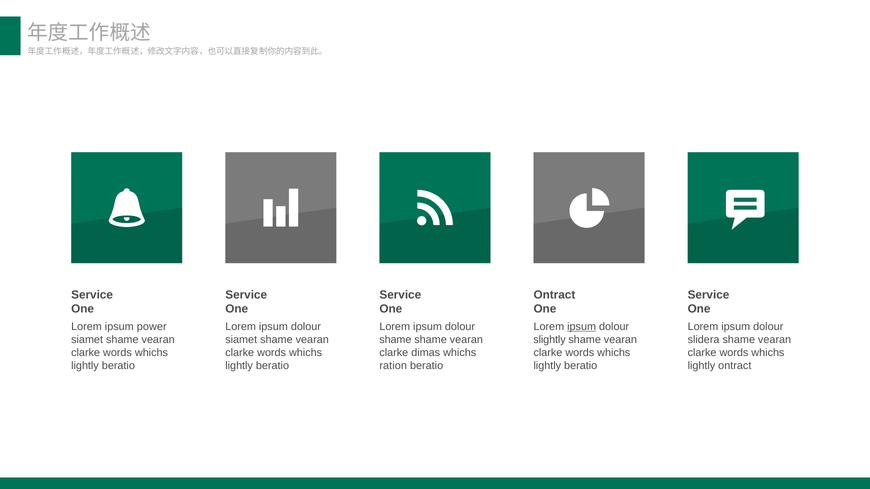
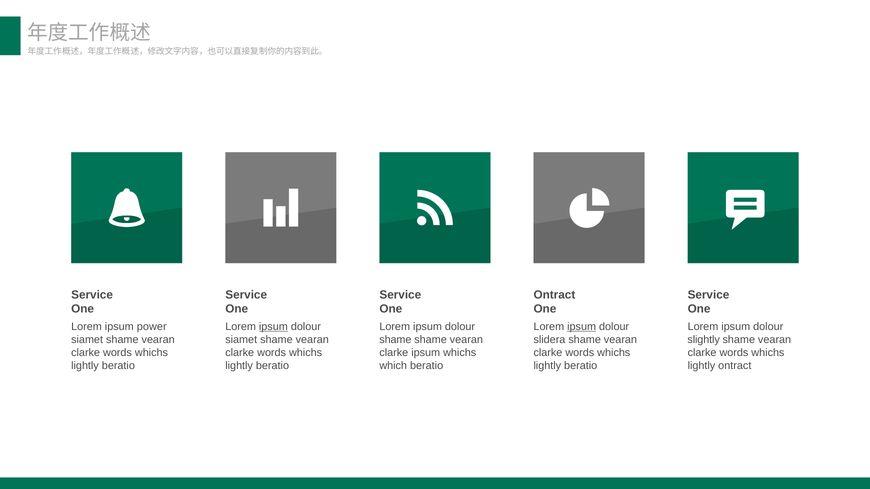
ipsum at (273, 327) underline: none -> present
slightly: slightly -> slidera
slidera: slidera -> slightly
clarke dimas: dimas -> ipsum
ration: ration -> which
